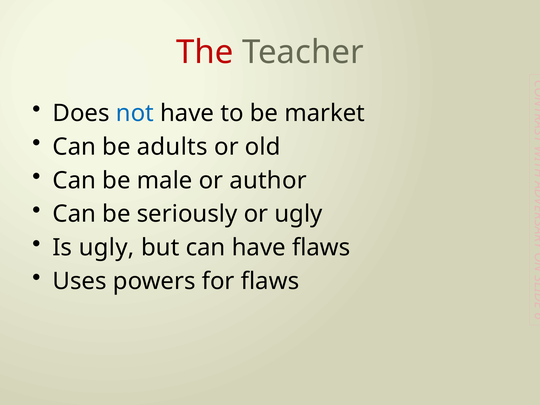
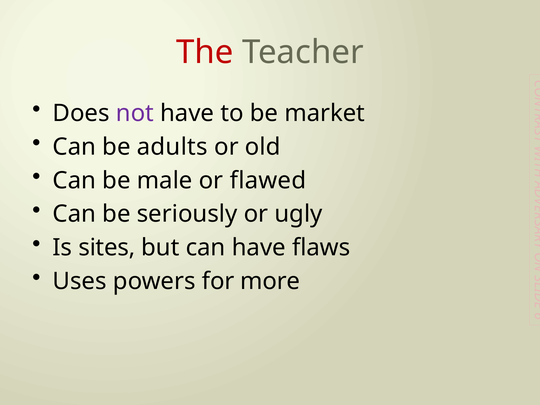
not colour: blue -> purple
author: author -> flawed
Is ugly: ugly -> sites
for flaws: flaws -> more
